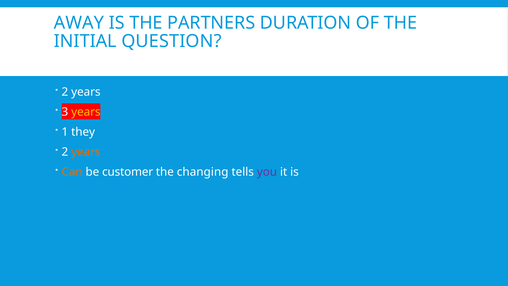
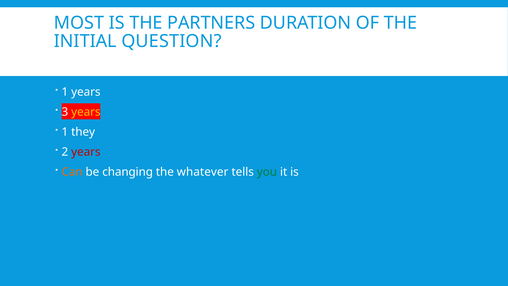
AWAY: AWAY -> MOST
2 at (65, 92): 2 -> 1
years at (86, 152) colour: orange -> red
customer: customer -> changing
changing: changing -> whatever
you colour: purple -> green
